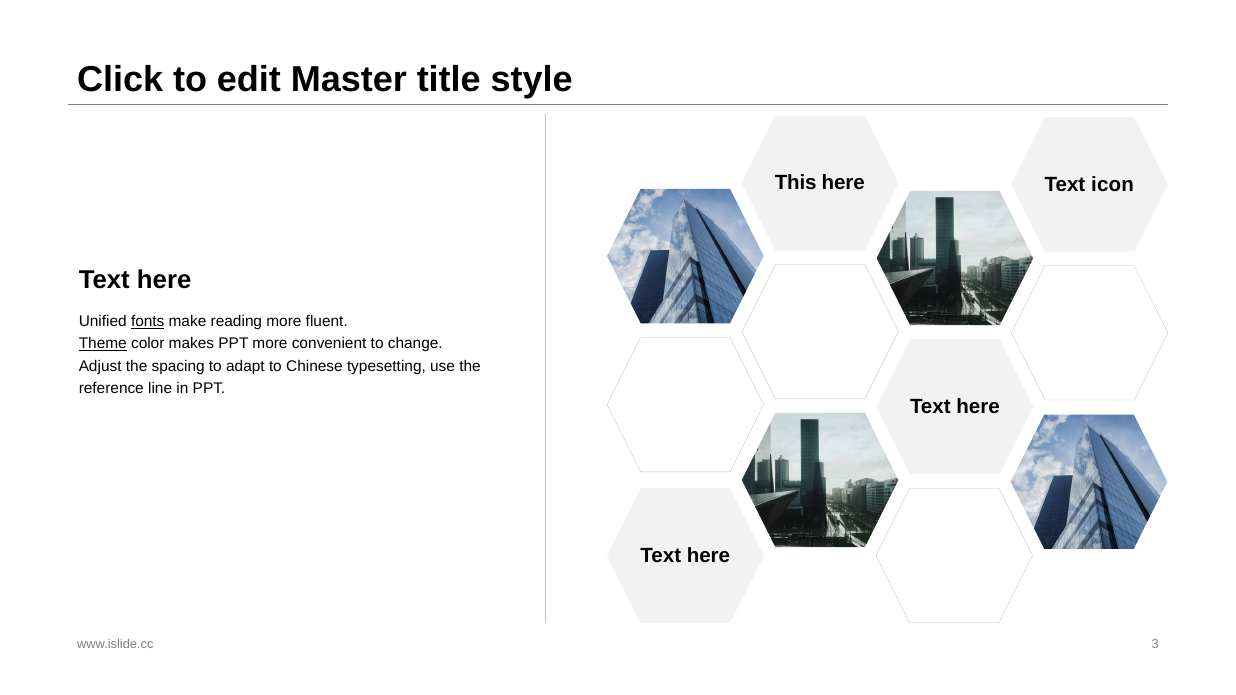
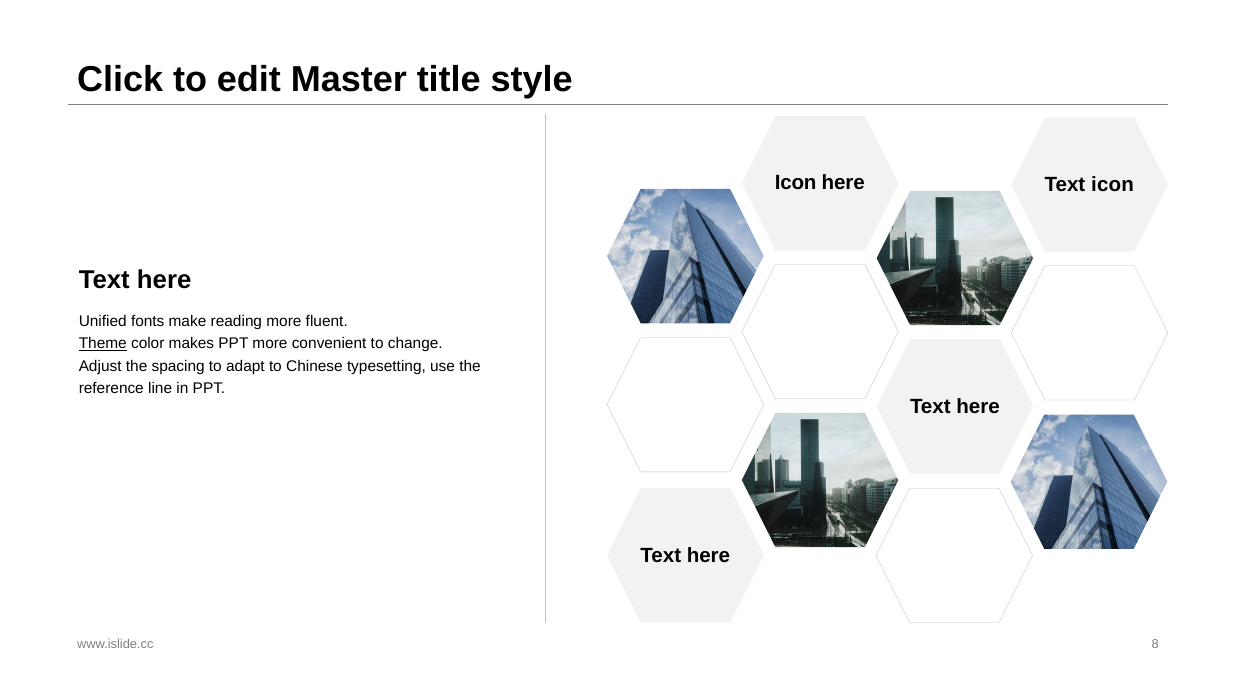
This at (796, 183): This -> Icon
fonts underline: present -> none
3: 3 -> 8
